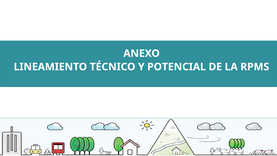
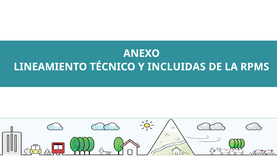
POTENCIAL: POTENCIAL -> INCLUIDAS
